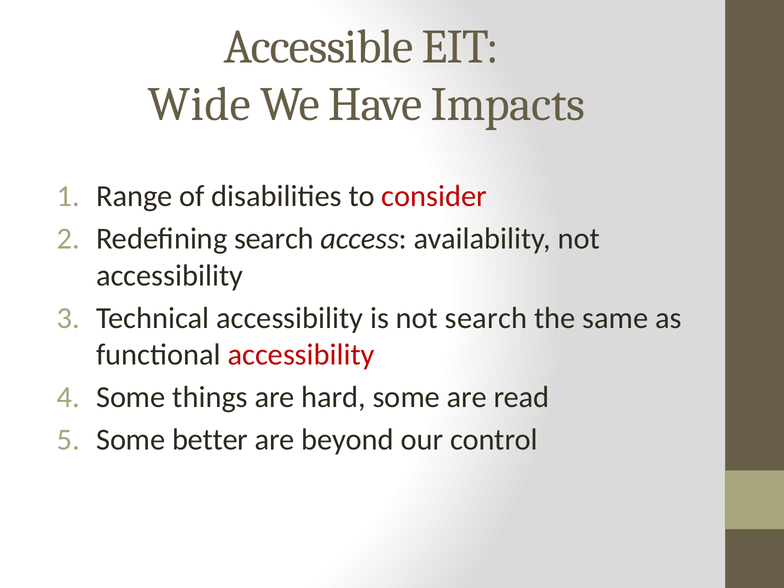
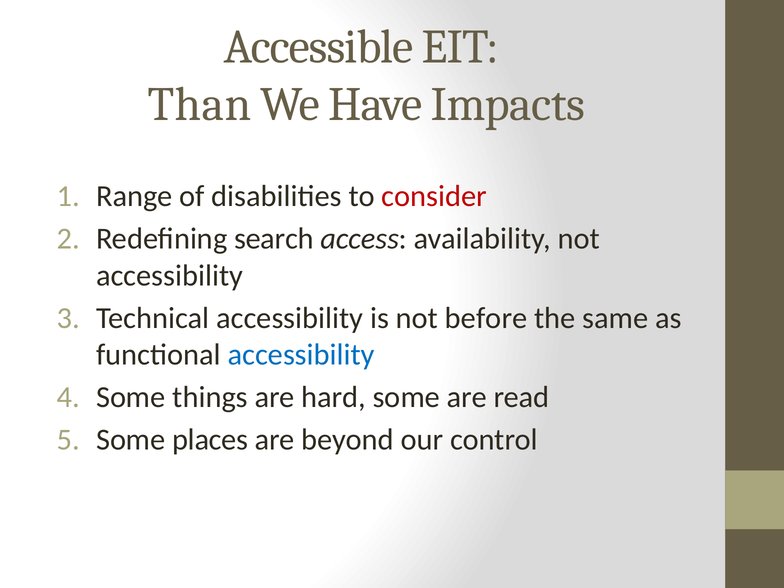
Wide: Wide -> Than
not search: search -> before
accessibility at (301, 355) colour: red -> blue
better: better -> places
